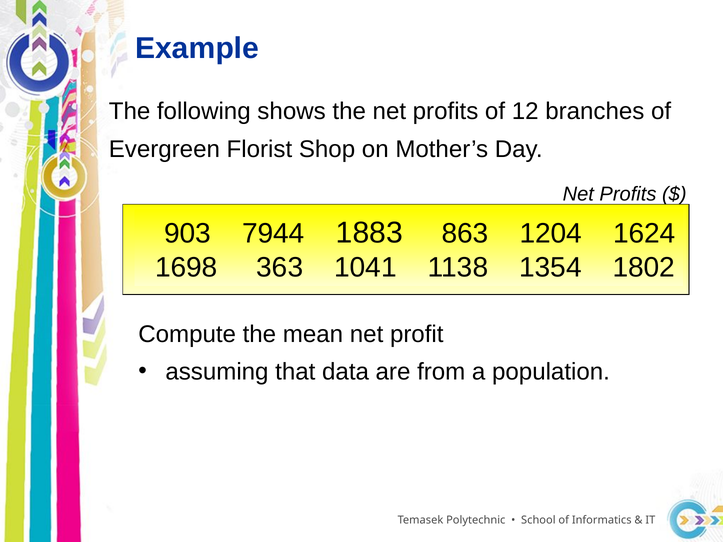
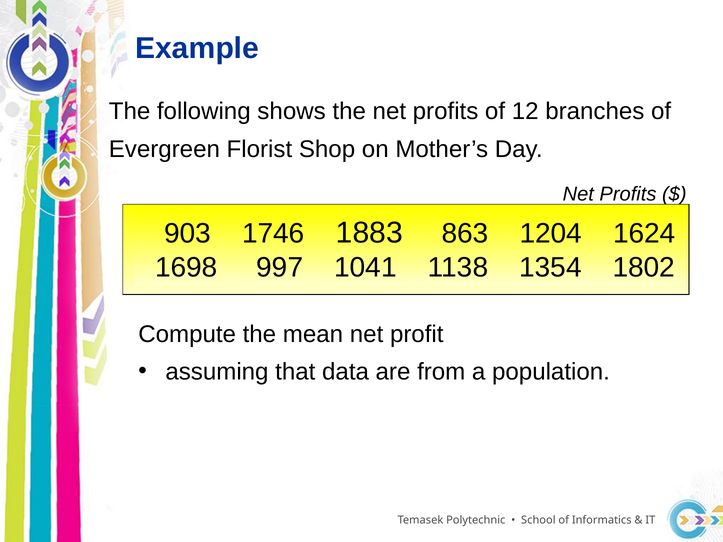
7944: 7944 -> 1746
363: 363 -> 997
